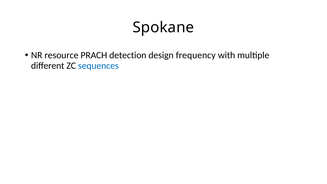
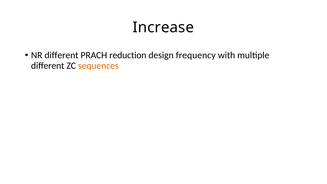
Spokane: Spokane -> Increase
NR resource: resource -> different
detection: detection -> reduction
sequences colour: blue -> orange
